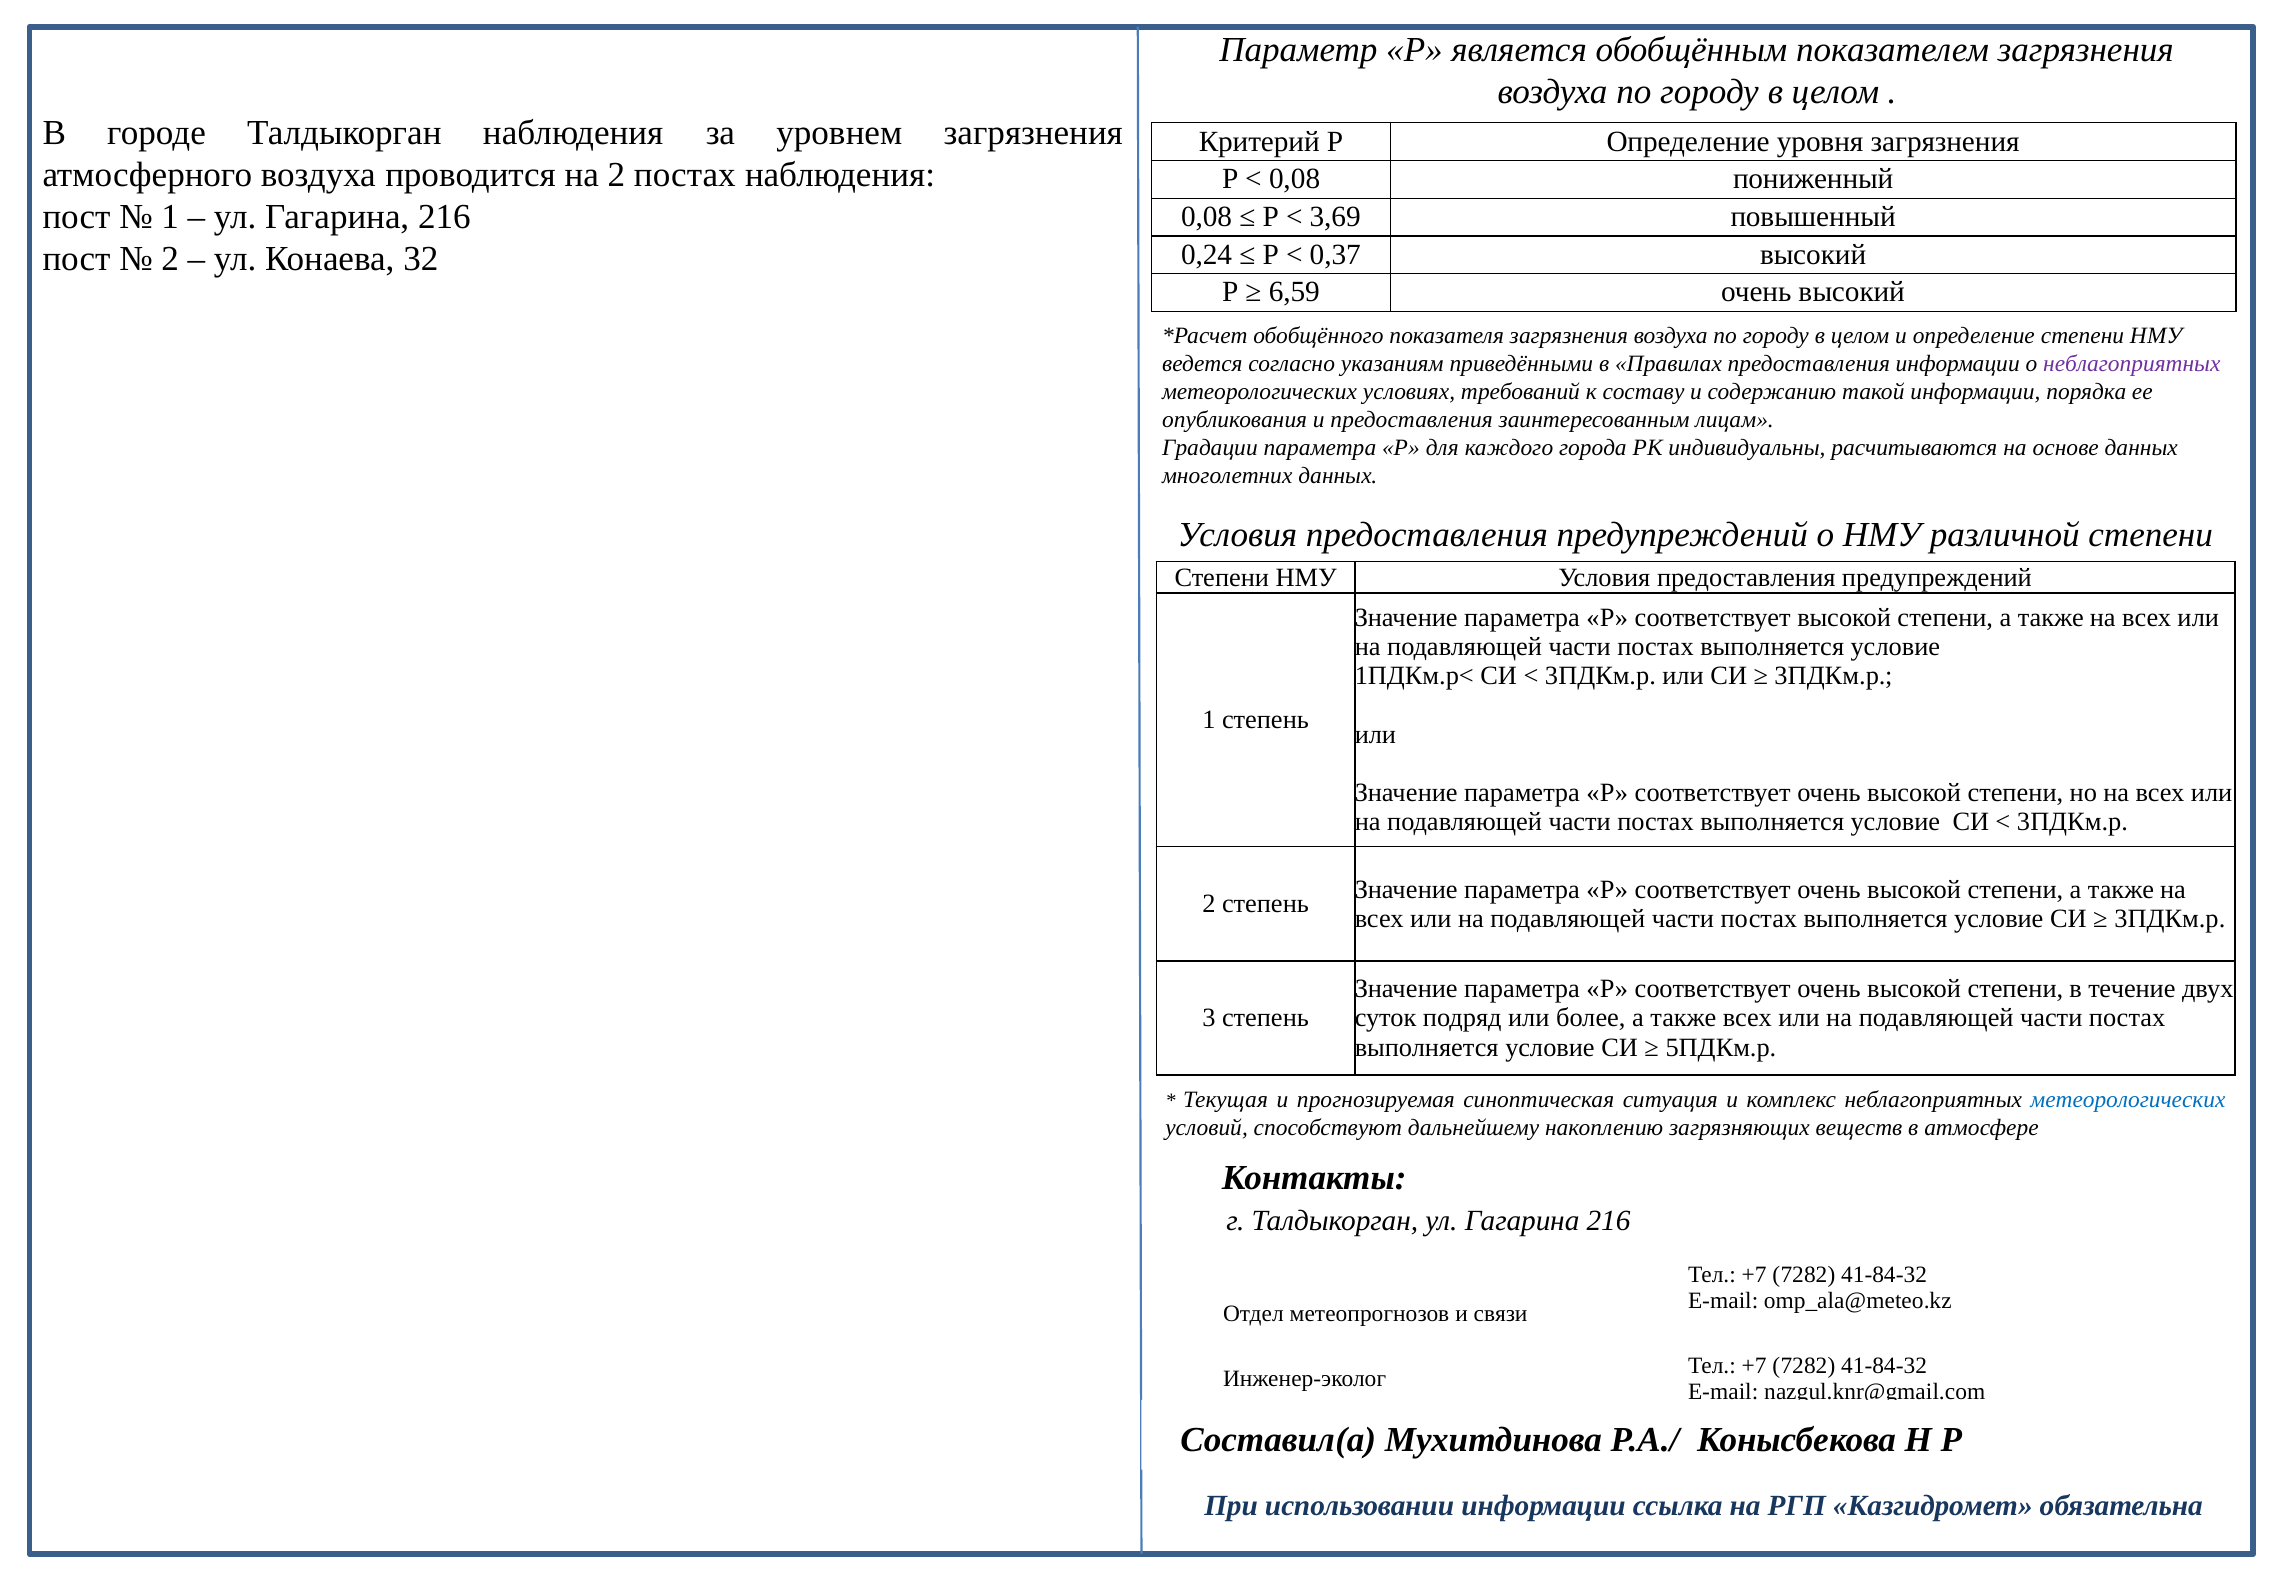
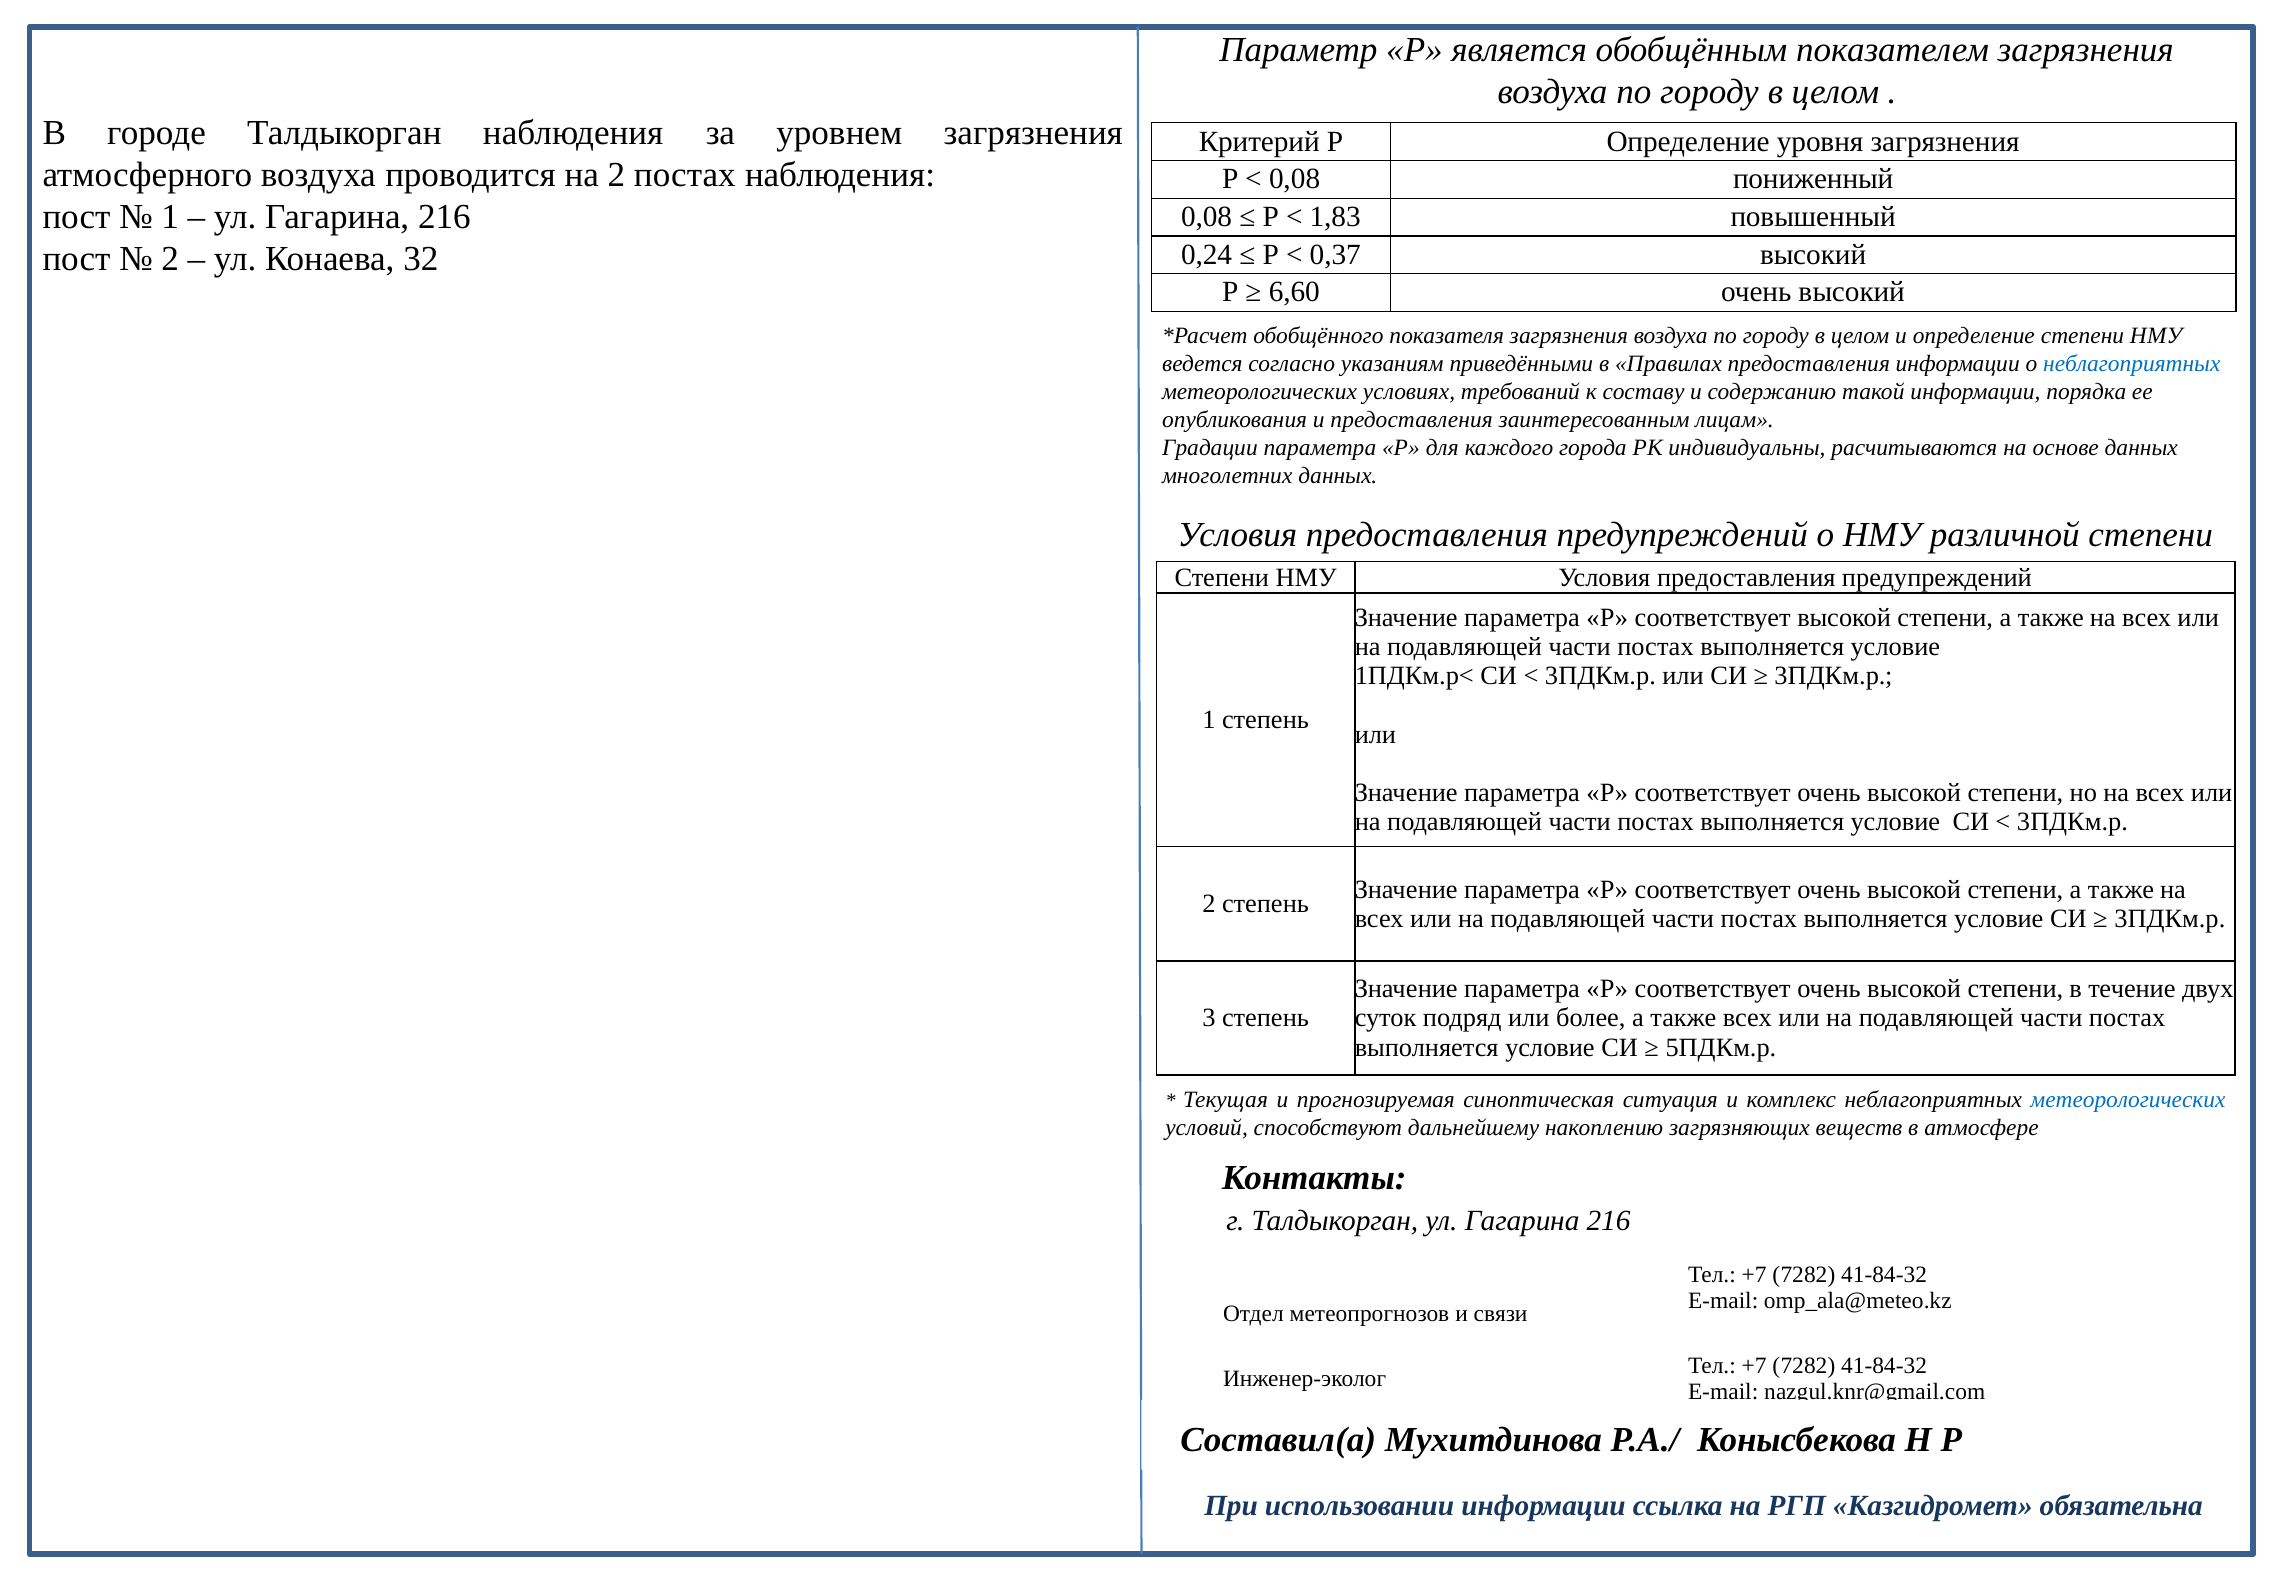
3,69: 3,69 -> 1,83
6,59: 6,59 -> 6,60
неблагоприятных at (2132, 363) colour: purple -> blue
